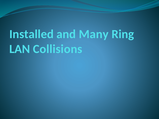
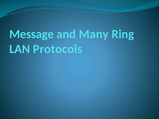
Installed: Installed -> Message
Collisions: Collisions -> Protocols
